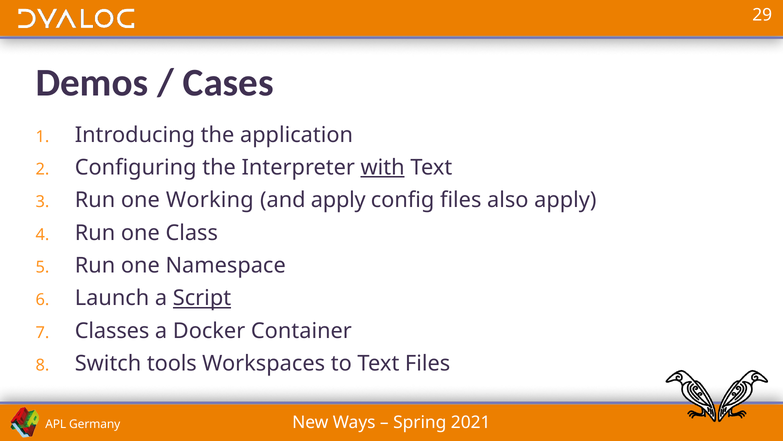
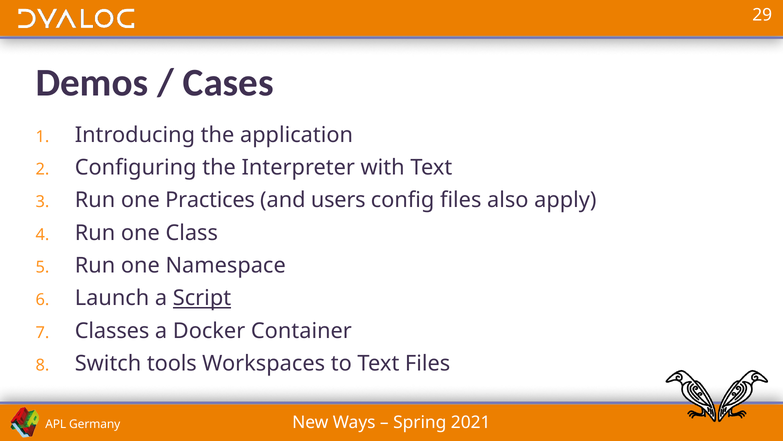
with underline: present -> none
Working: Working -> Practices
and apply: apply -> users
